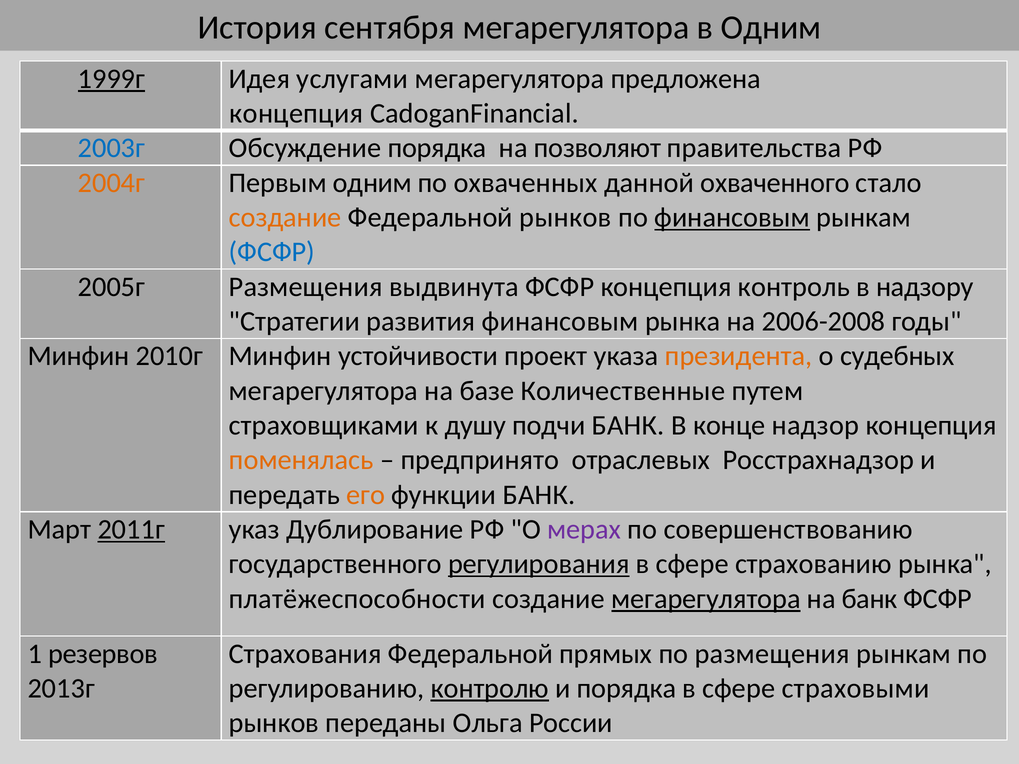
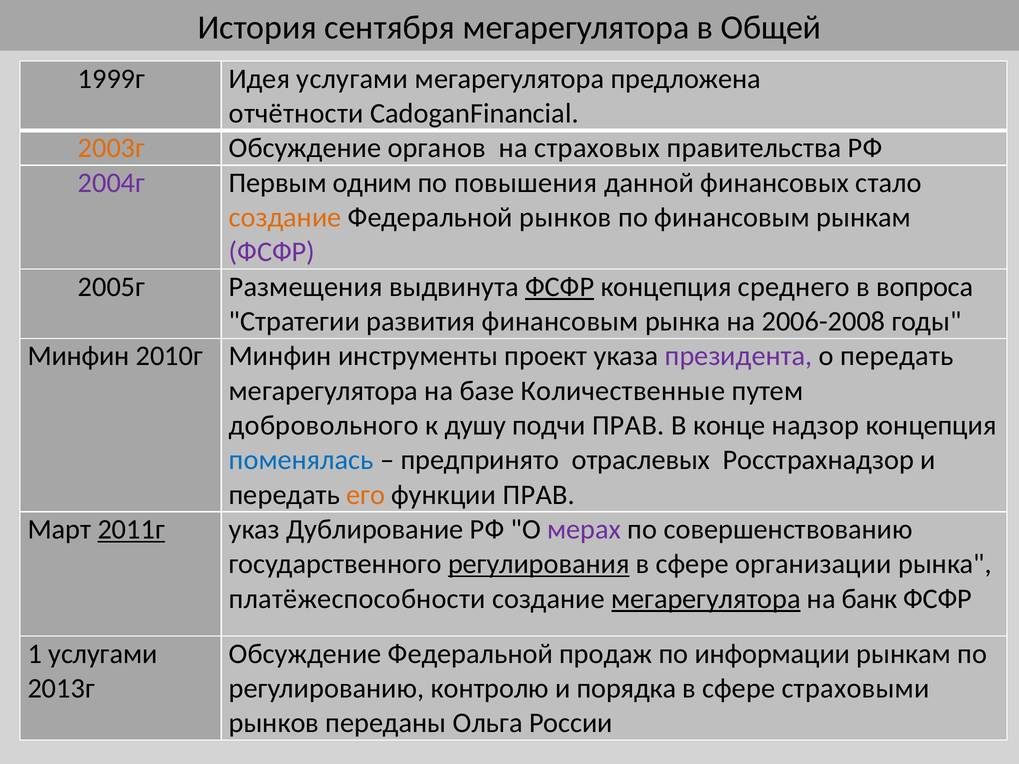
в Одним: Одним -> Общей
1999г underline: present -> none
концепция at (296, 113): концепция -> отчётности
2003г colour: blue -> orange
Обсуждение порядка: порядка -> органов
позволяют: позволяют -> страховых
2004г colour: orange -> purple
охваченных: охваченных -> повышения
охваченного: охваченного -> финансовых
финансовым at (732, 218) underline: present -> none
ФСФР at (272, 252) colour: blue -> purple
ФСФР at (560, 287) underline: none -> present
контроль: контроль -> среднего
надзору: надзору -> вопроса
устойчивости: устойчивости -> инструменты
президента colour: orange -> purple
о судебных: судебных -> передать
страховщиками: страховщиками -> добровольного
подчи БАНК: БАНК -> ПРАВ
поменялась colour: orange -> blue
функции БАНК: БАНК -> ПРАВ
страхованию: страхованию -> организации
1 резервов: резервов -> услугами
Страхования at (305, 654): Страхования -> Обсуждение
прямых: прямых -> продаж
по размещения: размещения -> информации
контролю underline: present -> none
